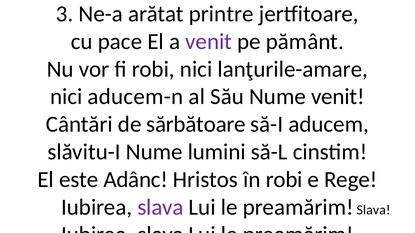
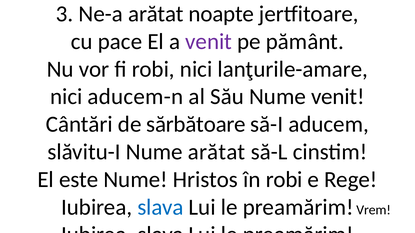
printre: printre -> noapte
Nume lumini: lumini -> arătat
este Adânc: Adânc -> Nume
slava at (160, 208) colour: purple -> blue
Slava at (373, 210): Slava -> Vrem
